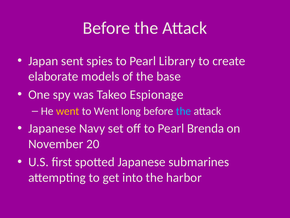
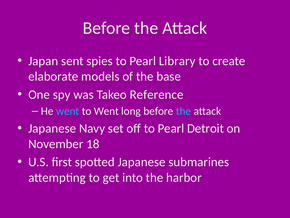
Espionage: Espionage -> Reference
went at (68, 111) colour: yellow -> light blue
Brenda: Brenda -> Detroit
20: 20 -> 18
